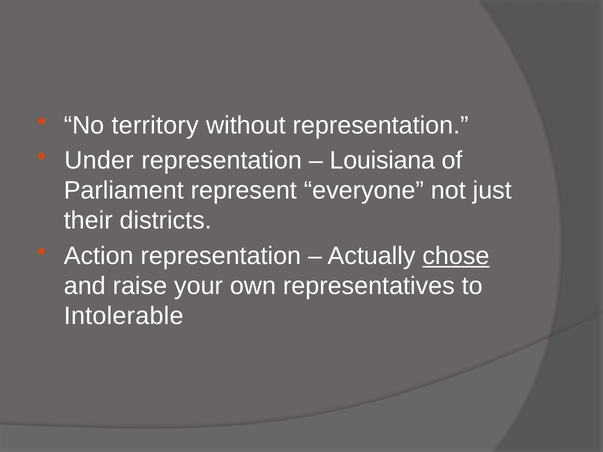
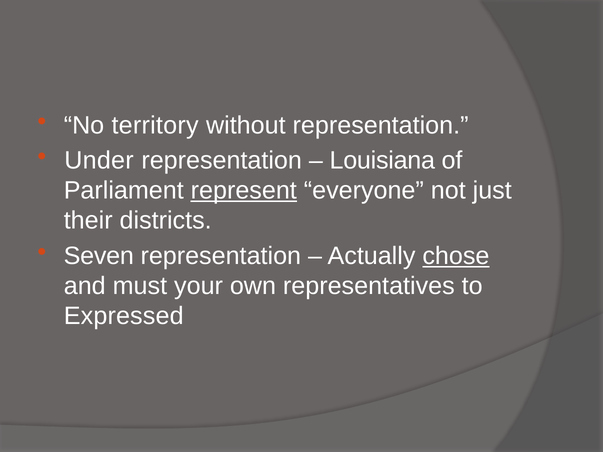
represent underline: none -> present
Action: Action -> Seven
raise: raise -> must
Intolerable: Intolerable -> Expressed
